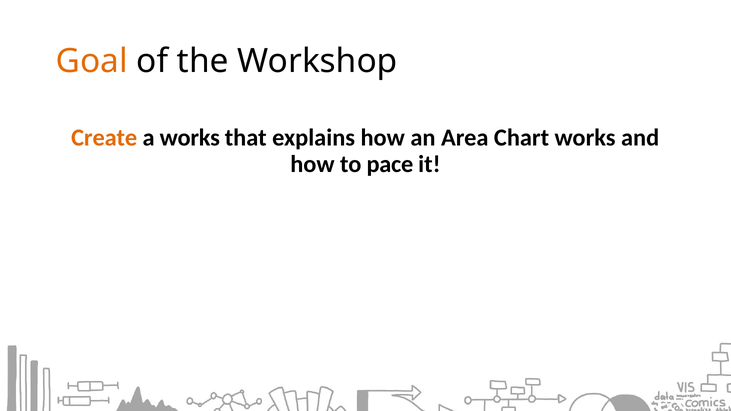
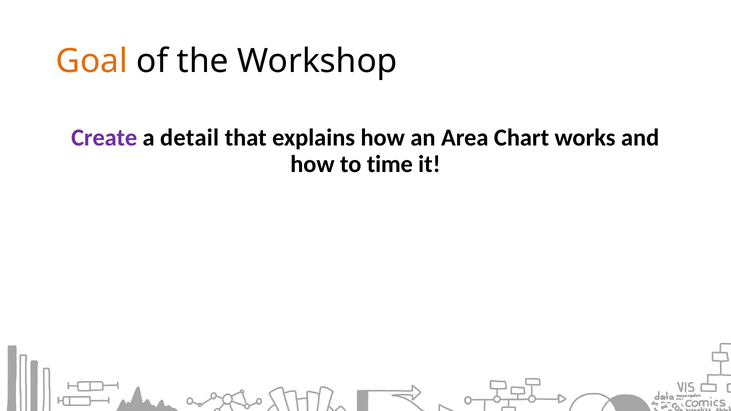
Create colour: orange -> purple
a works: works -> detail
pace: pace -> time
